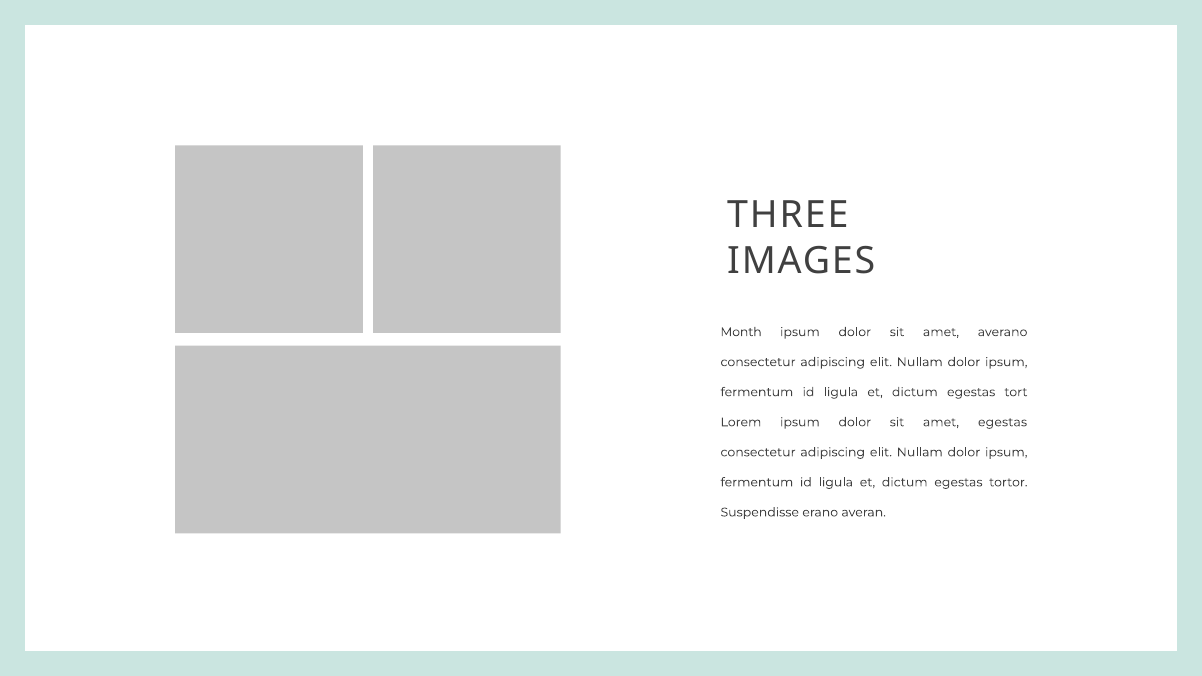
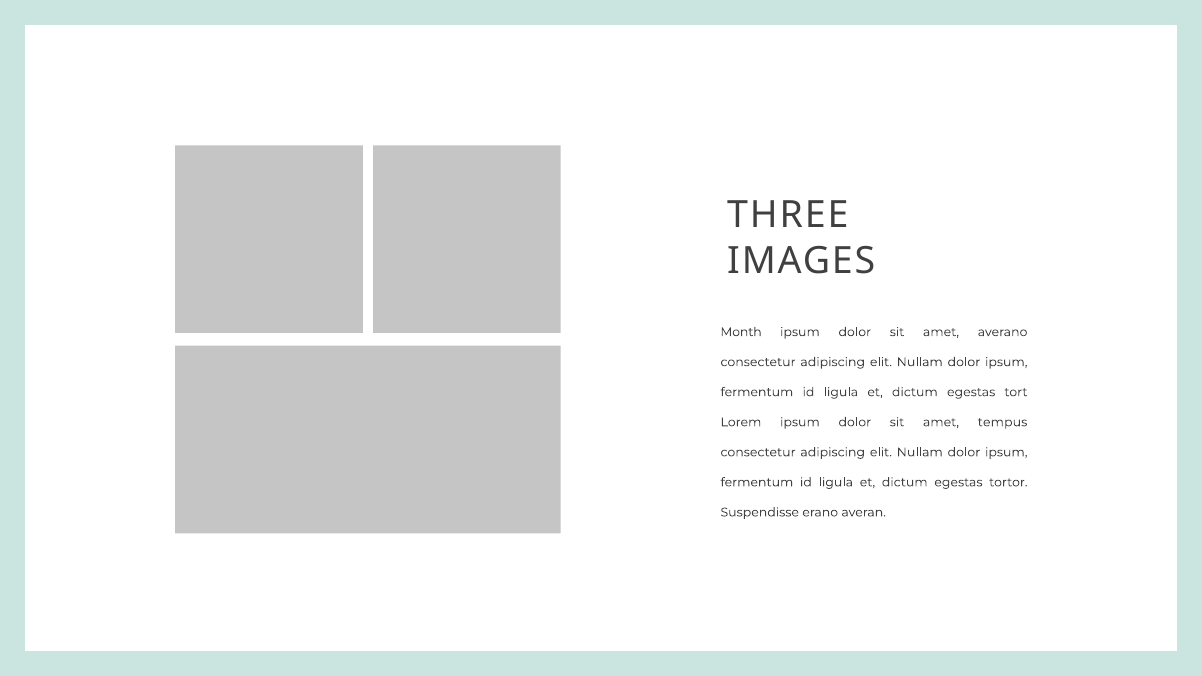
amet egestas: egestas -> tempus
